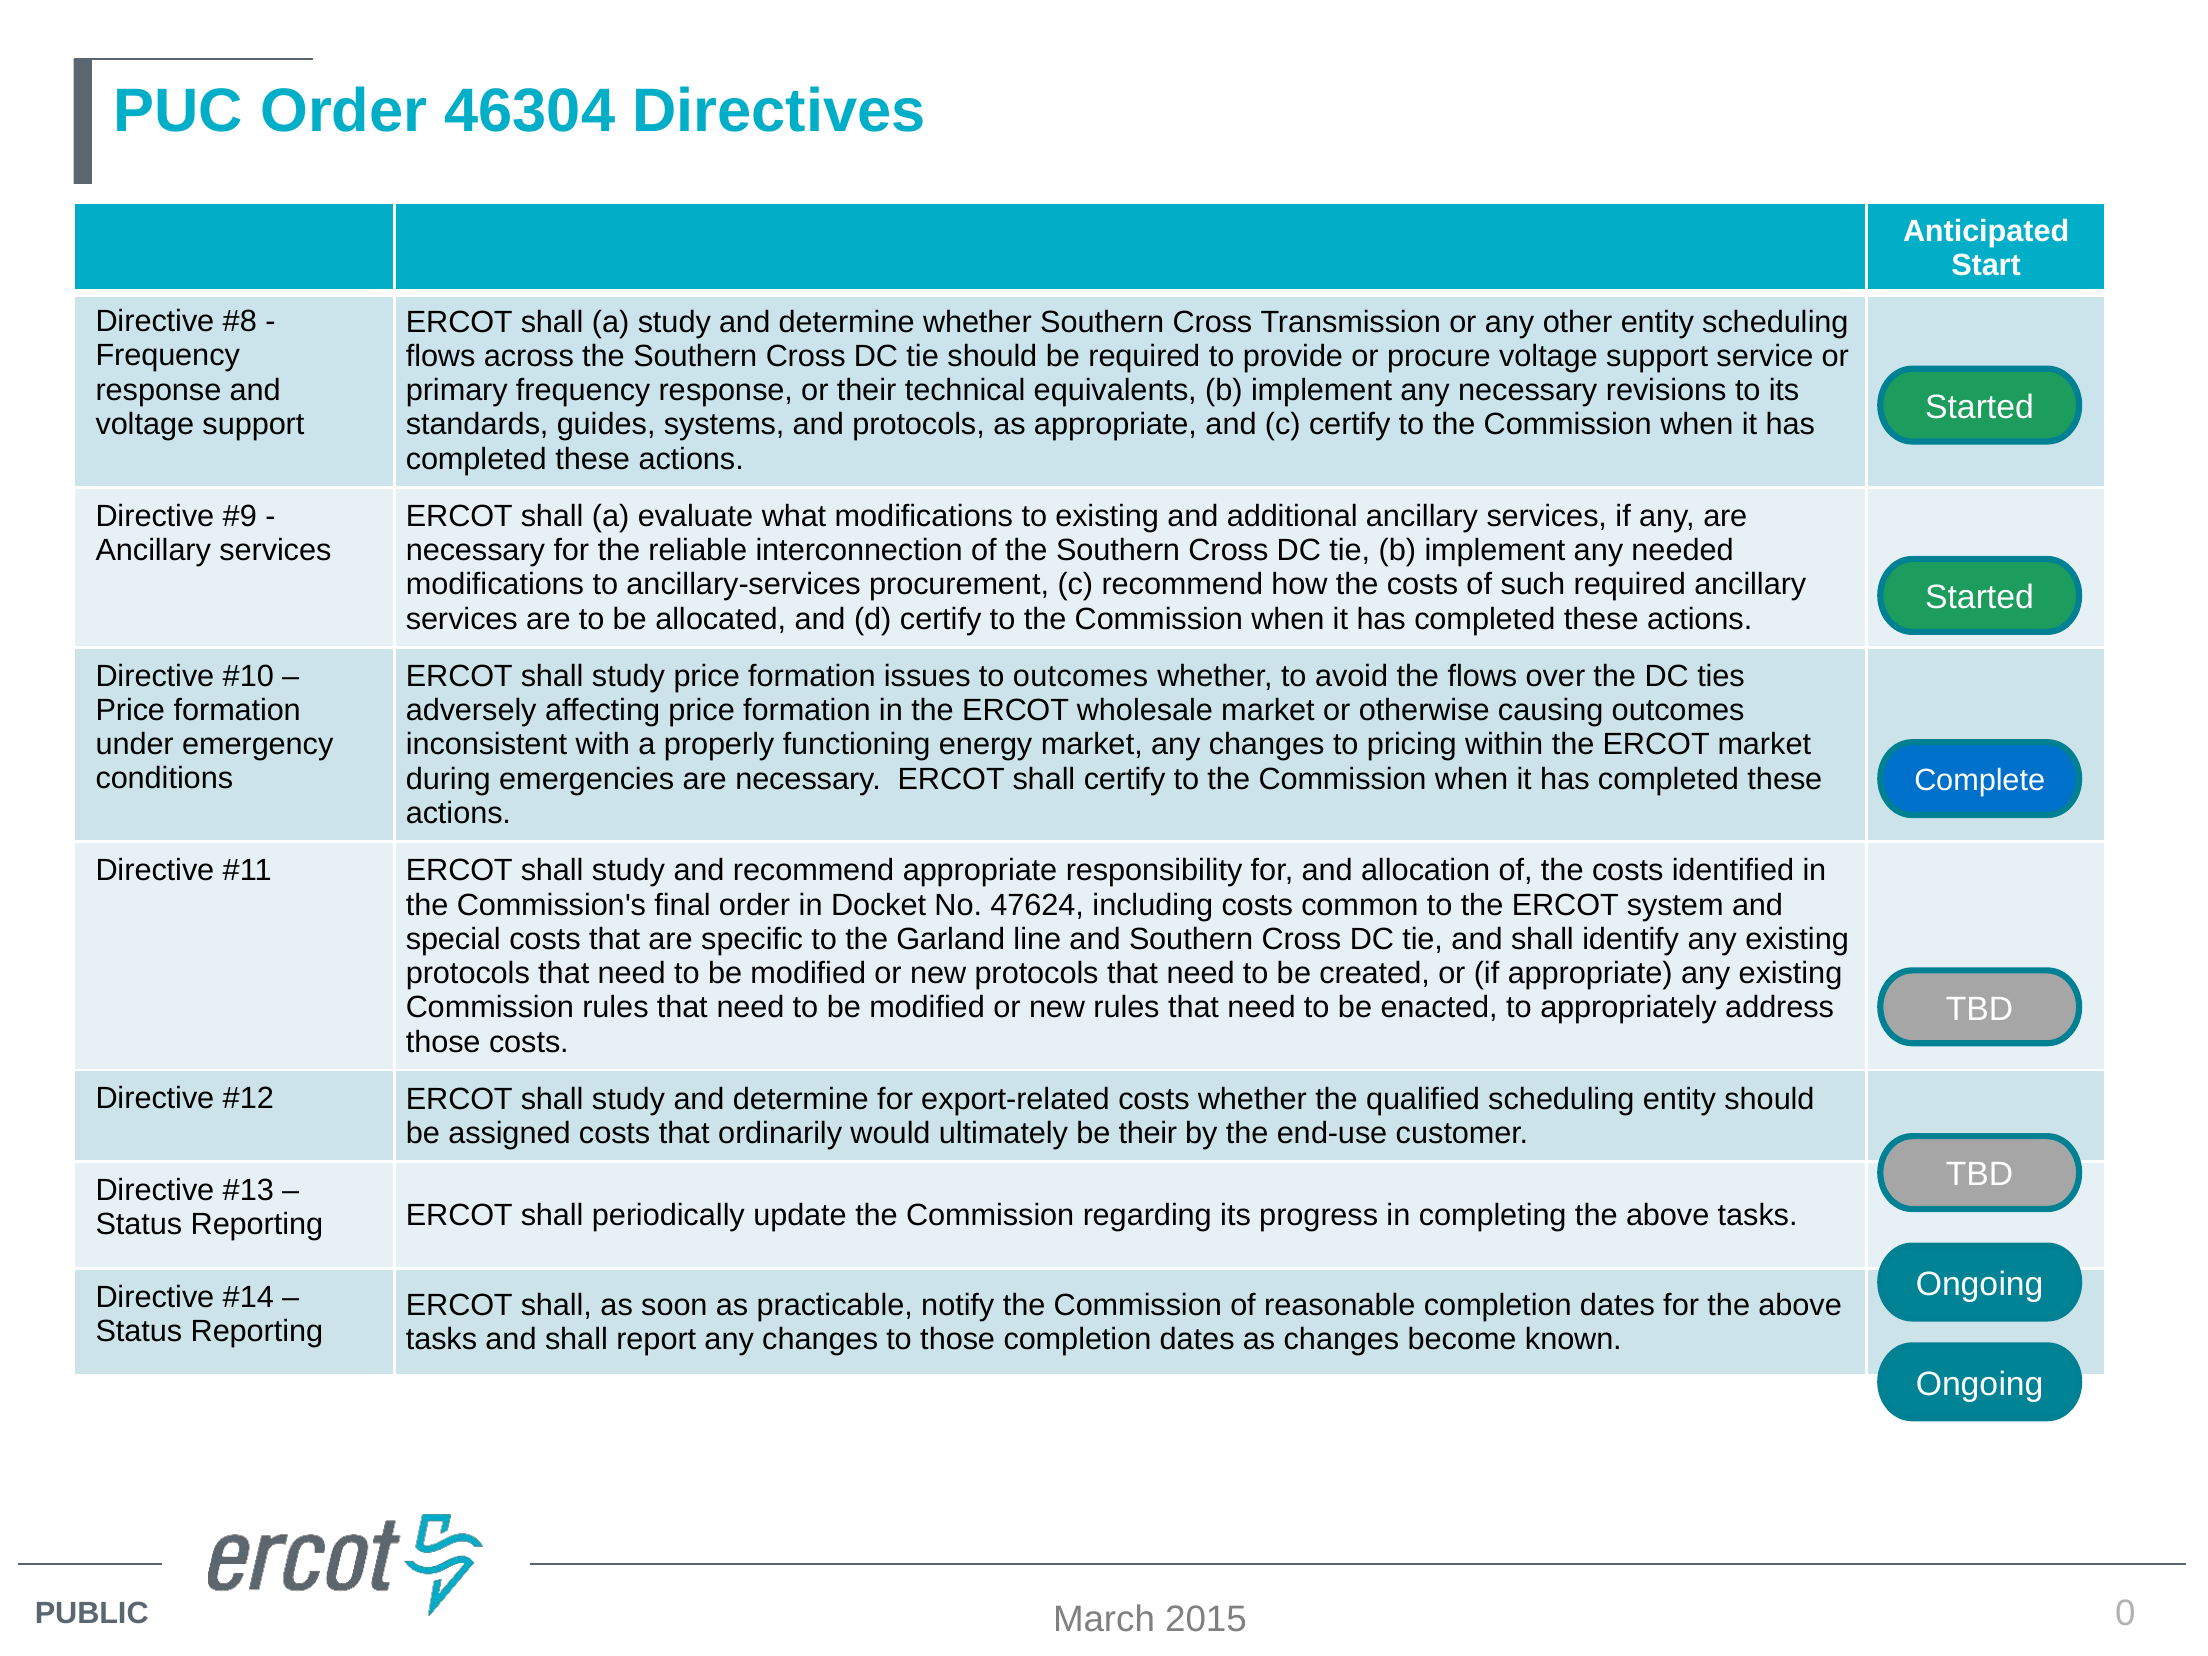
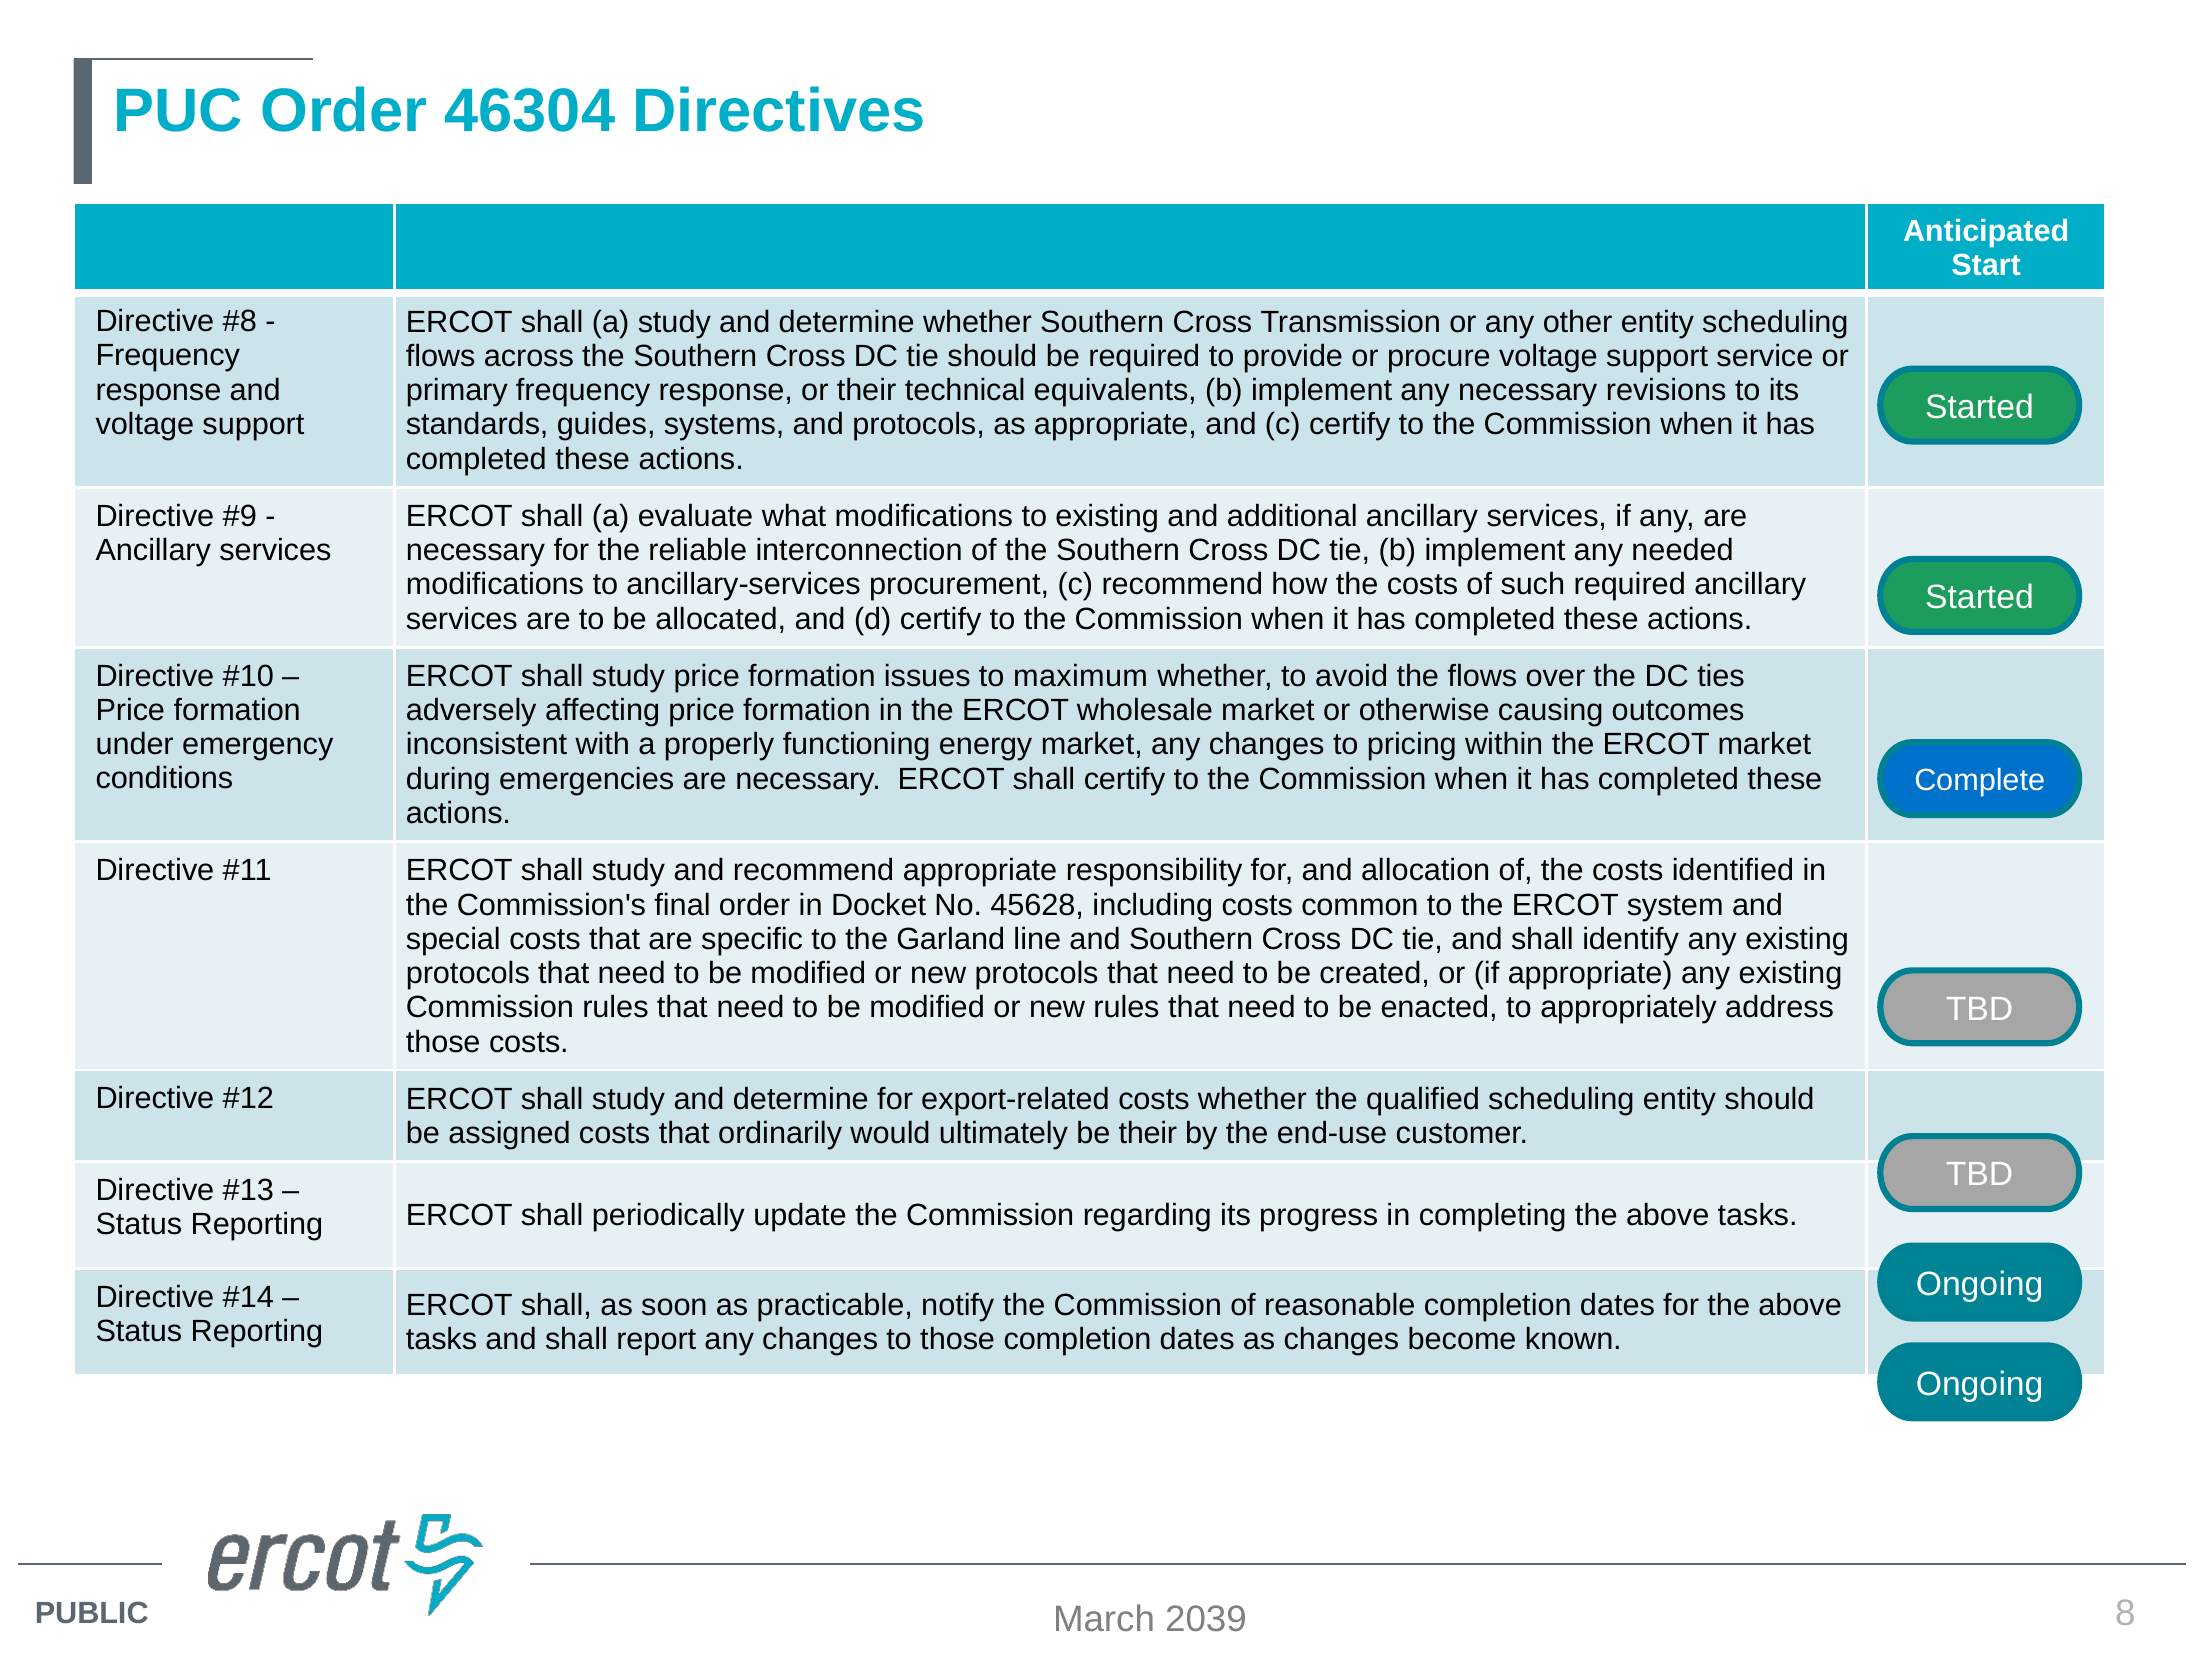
to outcomes: outcomes -> maximum
47624: 47624 -> 45628
0: 0 -> 8
2015: 2015 -> 2039
